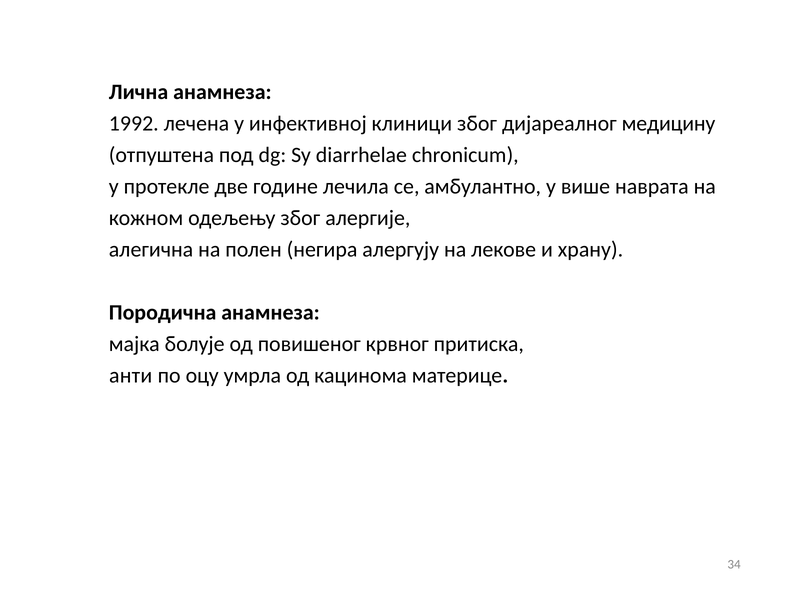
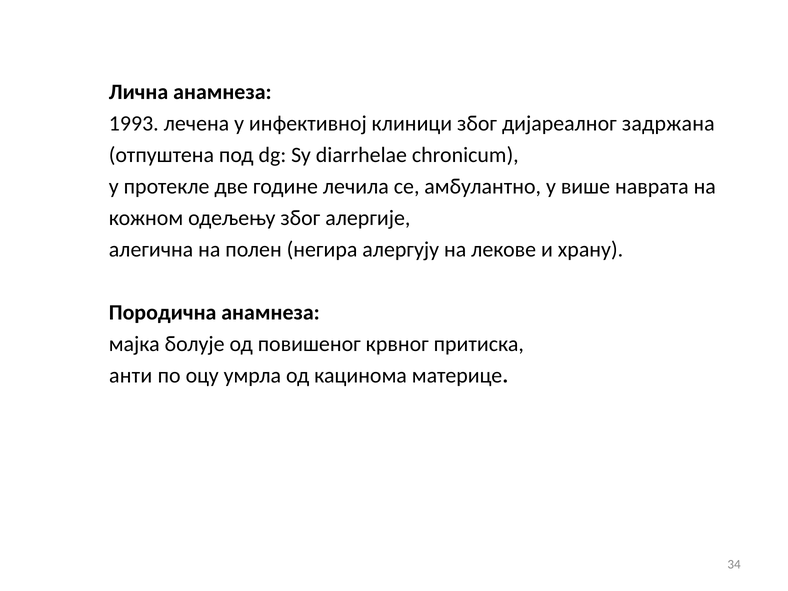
1992: 1992 -> 1993
медицину: медицину -> задржана
